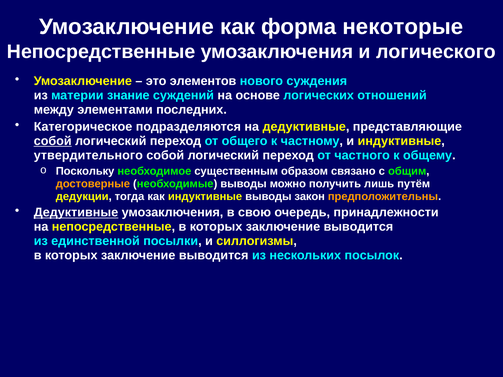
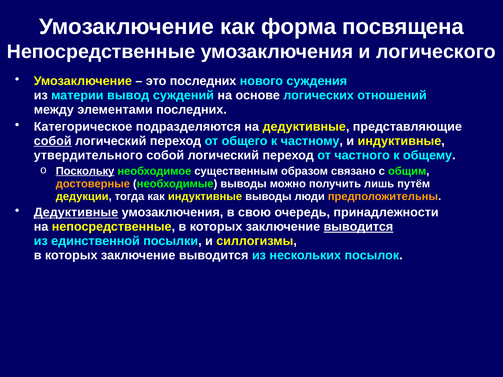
некоторые: некоторые -> посвящена
это элементов: элементов -> последних
знание: знание -> вывод
Поскольку underline: none -> present
закон: закон -> люди
выводится at (358, 227) underline: none -> present
